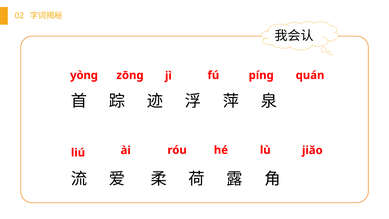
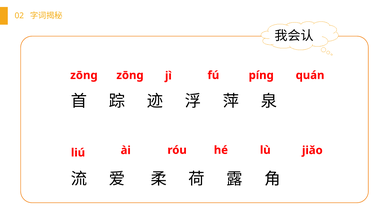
yònɡ at (84, 75): yònɡ -> zōng
